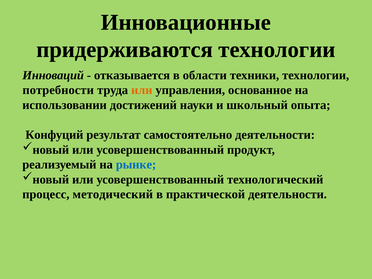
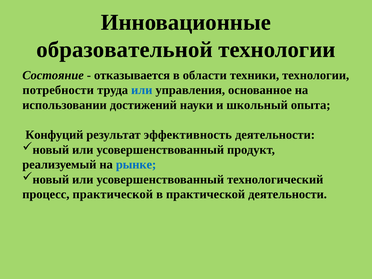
придерживаются: придерживаются -> образовательной
Инноваций: Инноваций -> Состояние
или at (142, 90) colour: orange -> blue
самостоятельно: самостоятельно -> эффективность
процесс методический: методический -> практической
